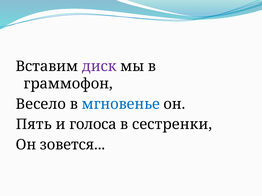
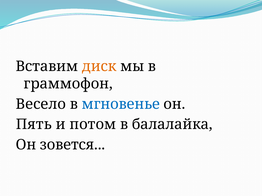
диск colour: purple -> orange
голоса: голоса -> потом
сестренки: сестренки -> балалайка
